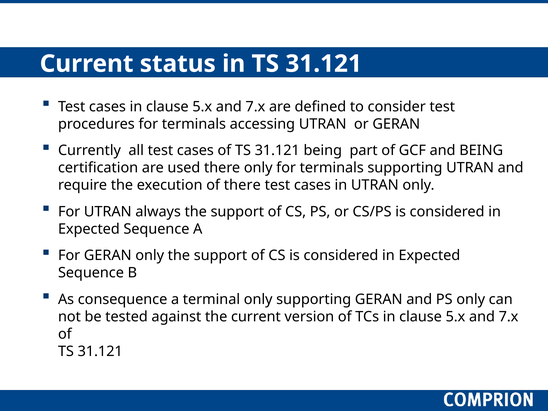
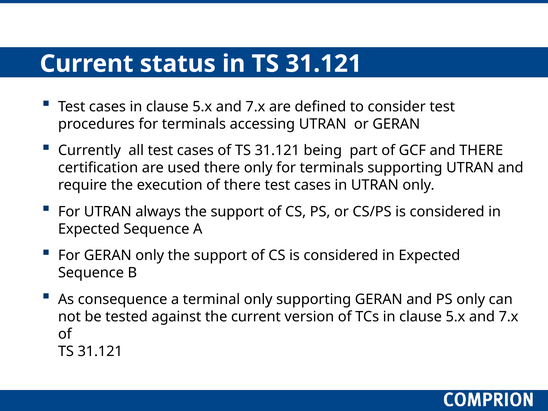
and BEING: BEING -> THERE
